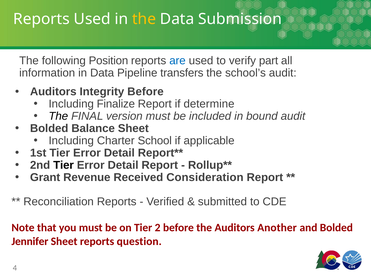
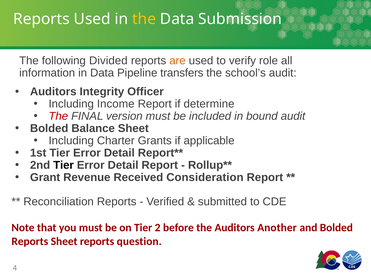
Position: Position -> Divided
are colour: blue -> orange
part: part -> role
Integrity Before: Before -> Officer
Finalize: Finalize -> Income
The at (58, 116) colour: black -> red
School: School -> Grants
Jennifer at (30, 242): Jennifer -> Reports
